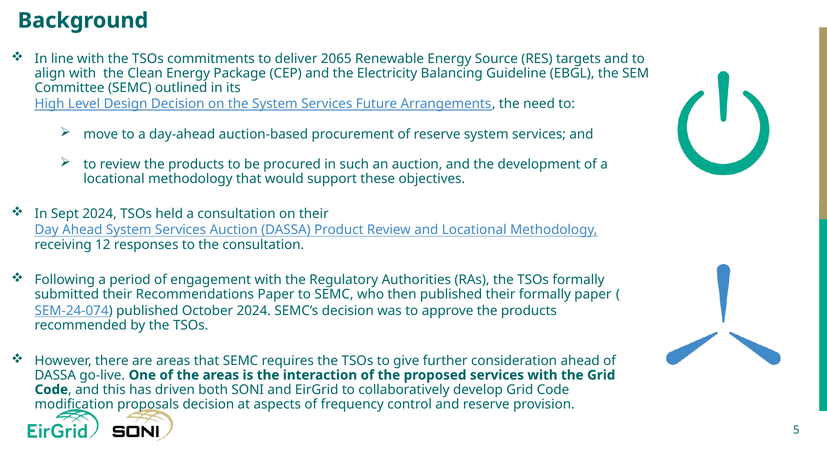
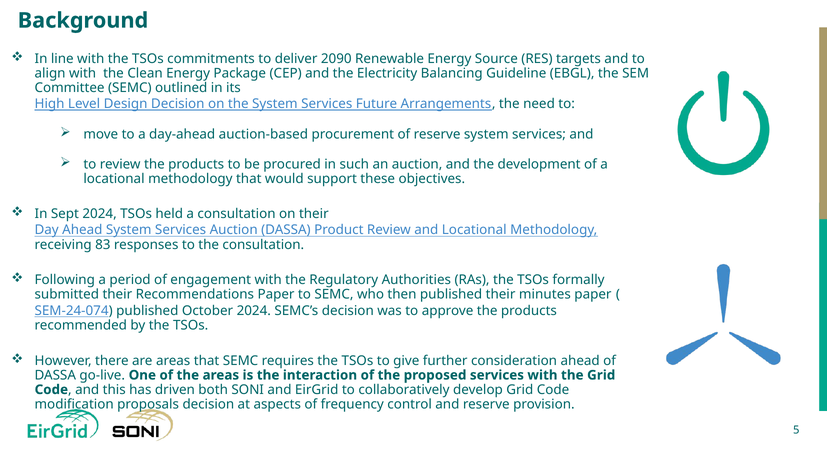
2065: 2065 -> 2090
12: 12 -> 83
their formally: formally -> minutes
